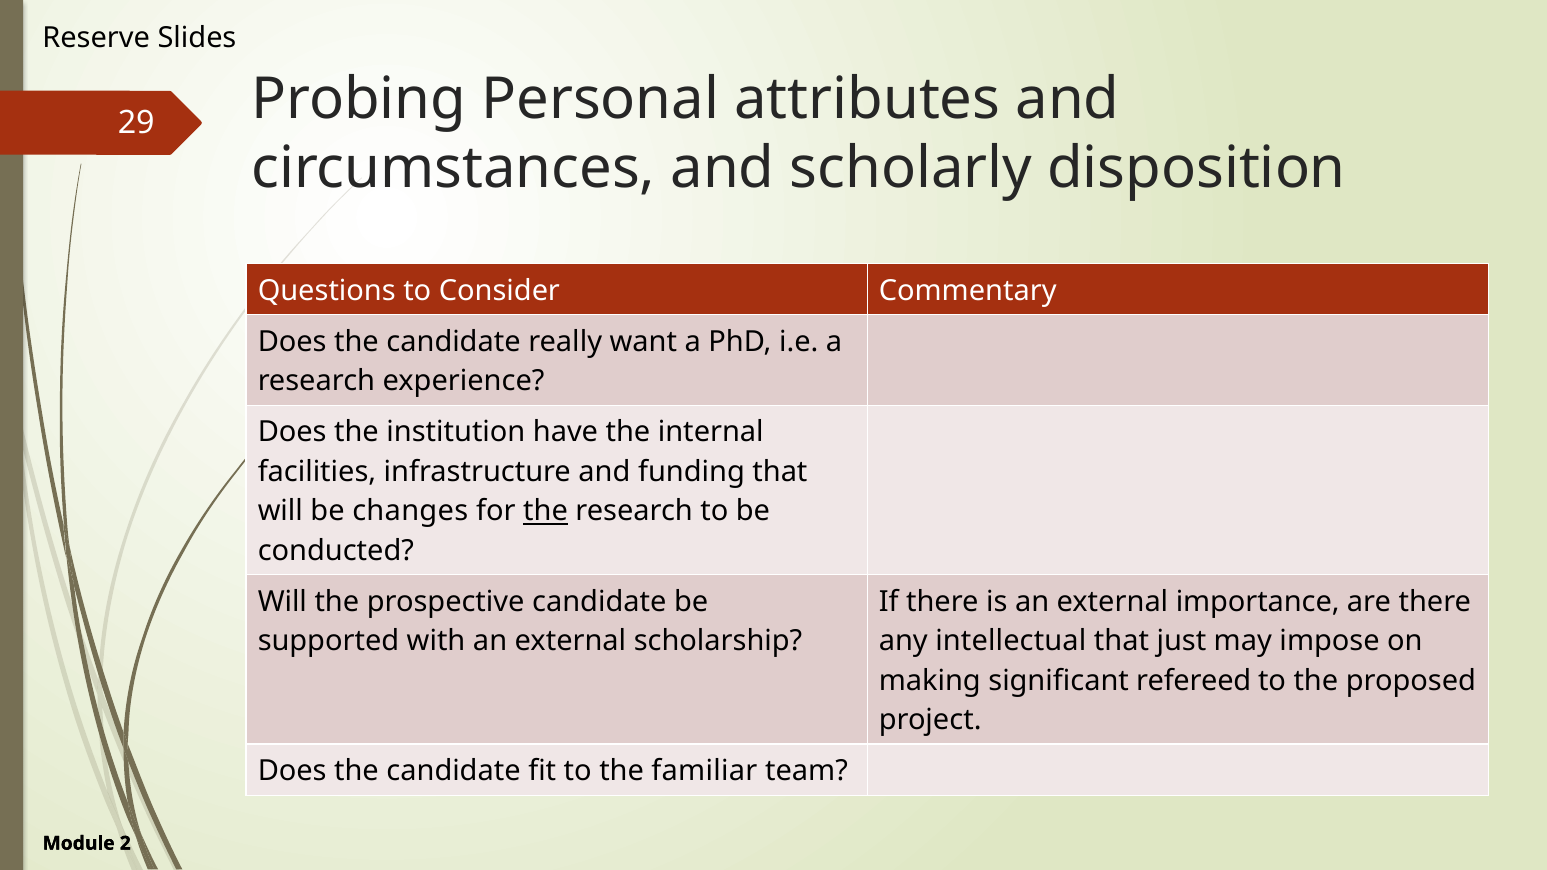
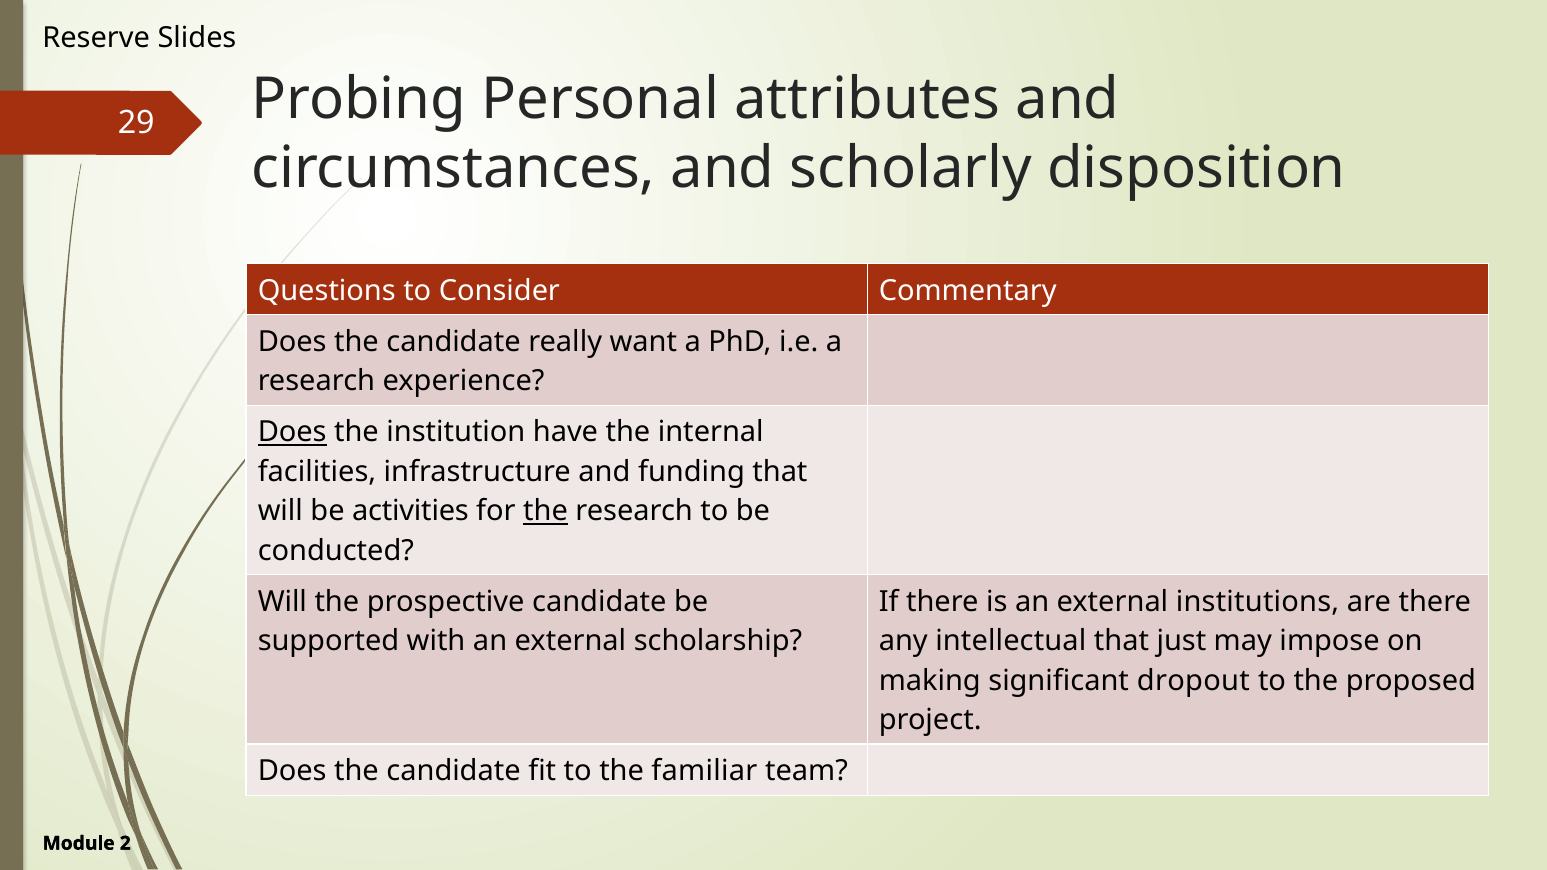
Does at (292, 432) underline: none -> present
changes: changes -> activities
importance: importance -> institutions
refereed: refereed -> dropout
